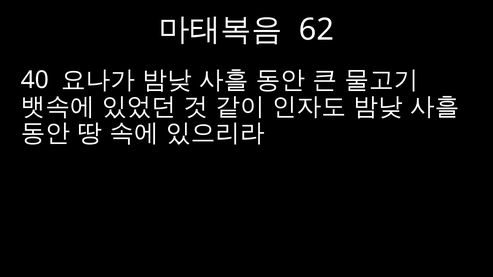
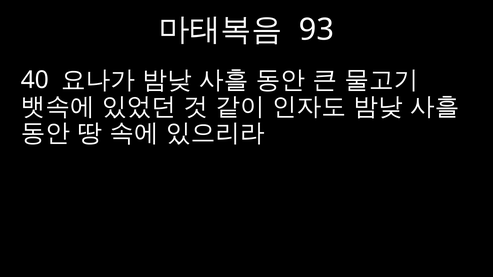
62: 62 -> 93
